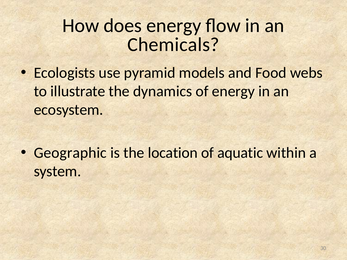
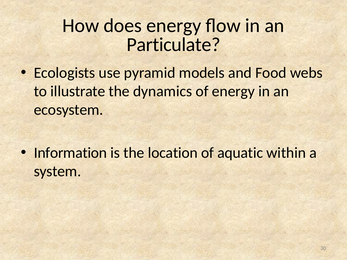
Chemicals: Chemicals -> Particulate
Geographic: Geographic -> Information
